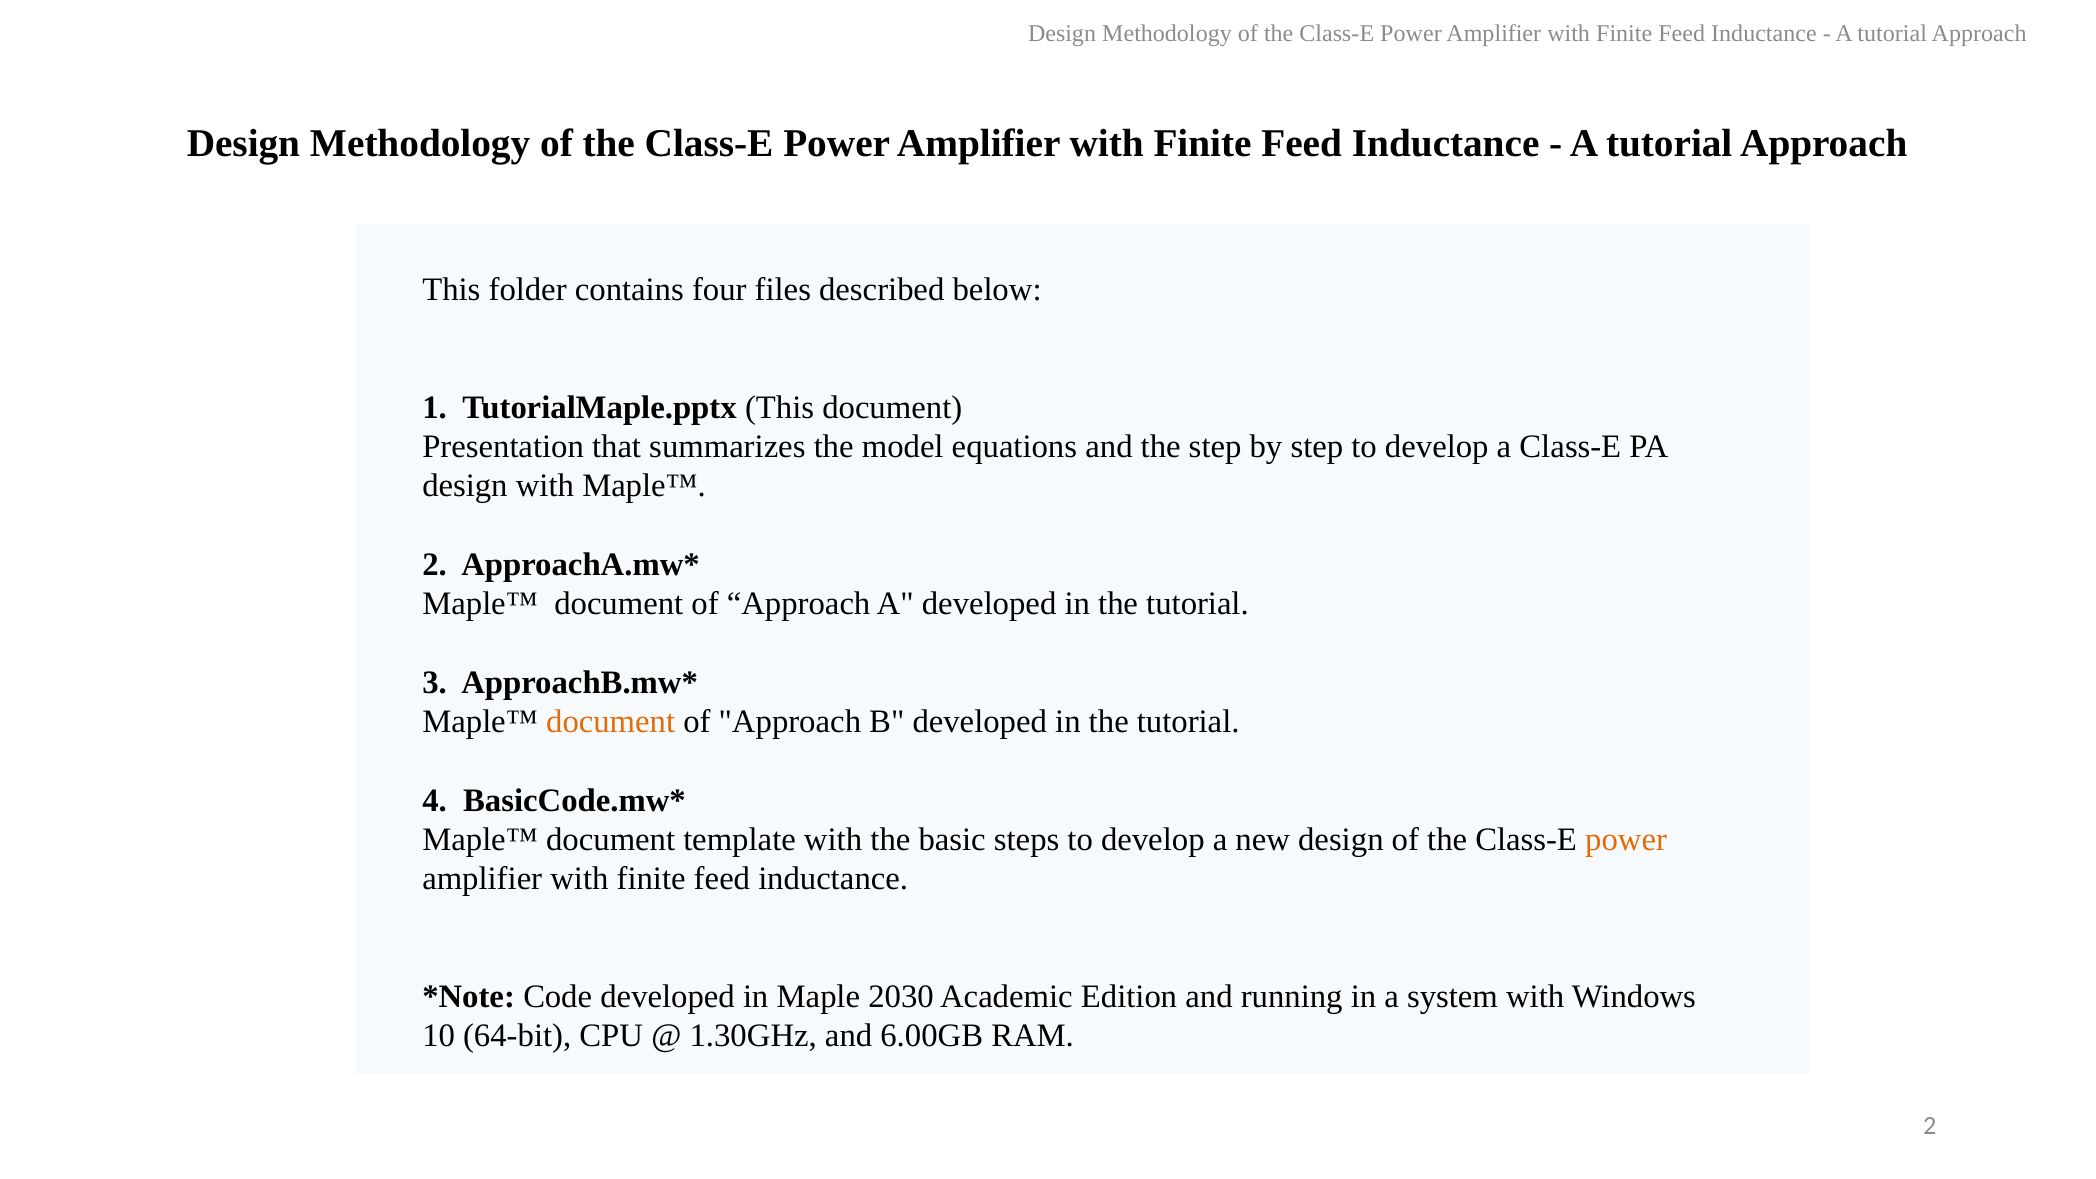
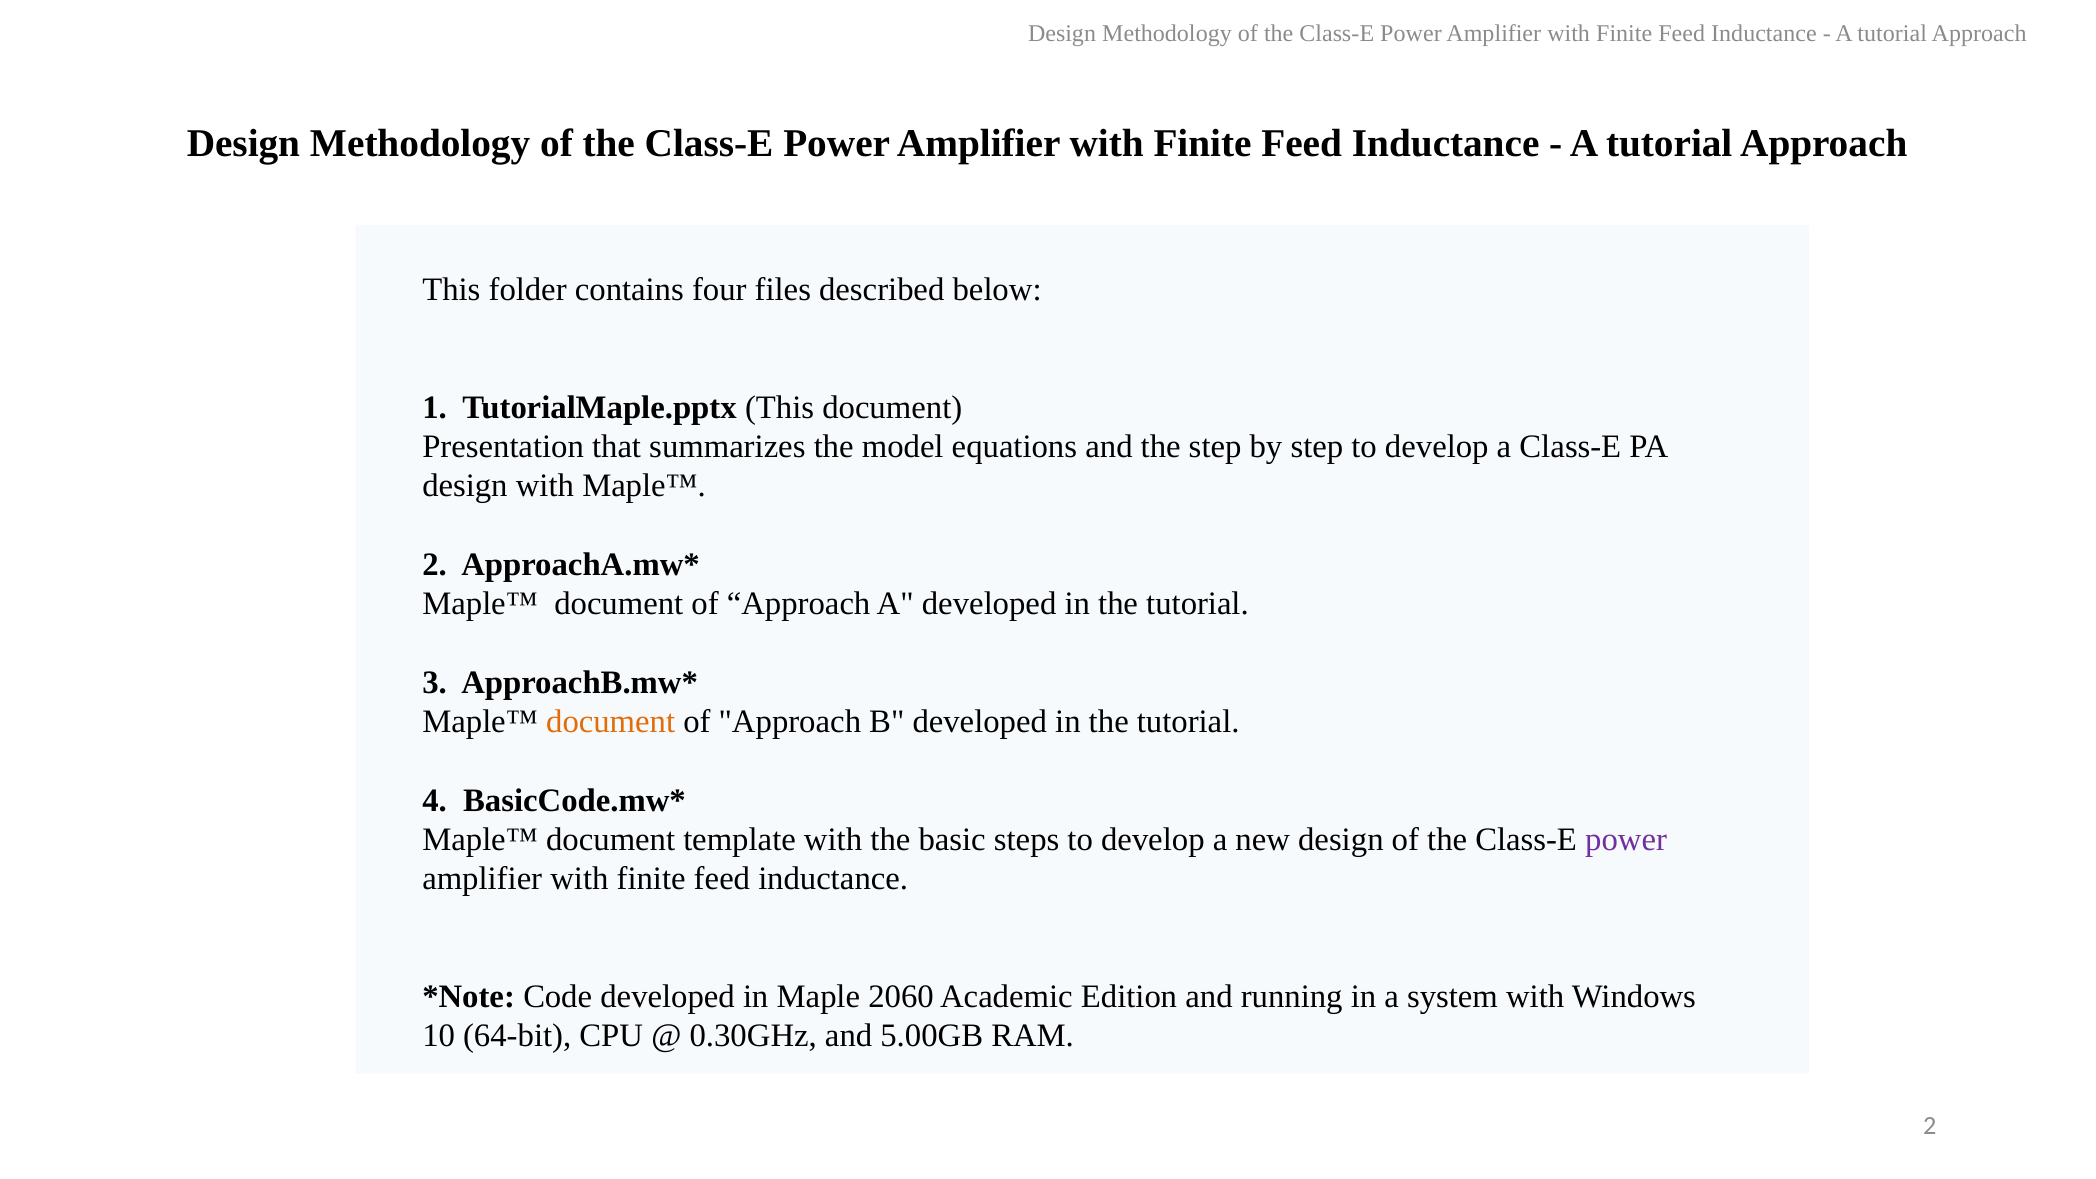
power at (1626, 839) colour: orange -> purple
2030: 2030 -> 2060
1.30GHz: 1.30GHz -> 0.30GHz
6.00GB: 6.00GB -> 5.00GB
